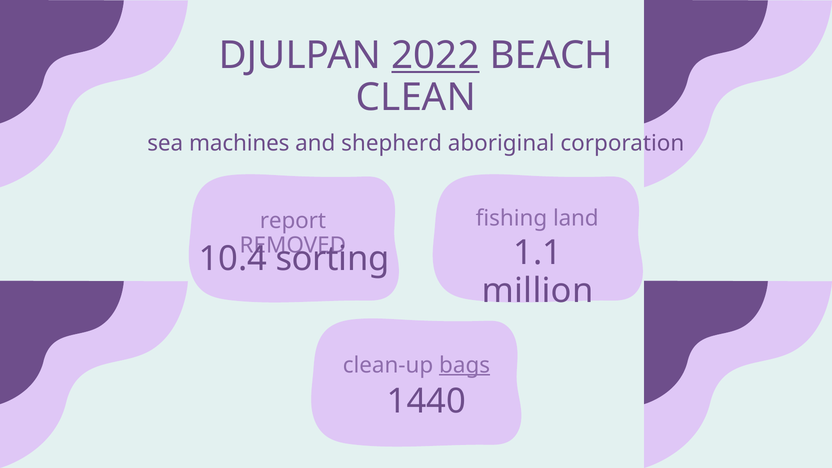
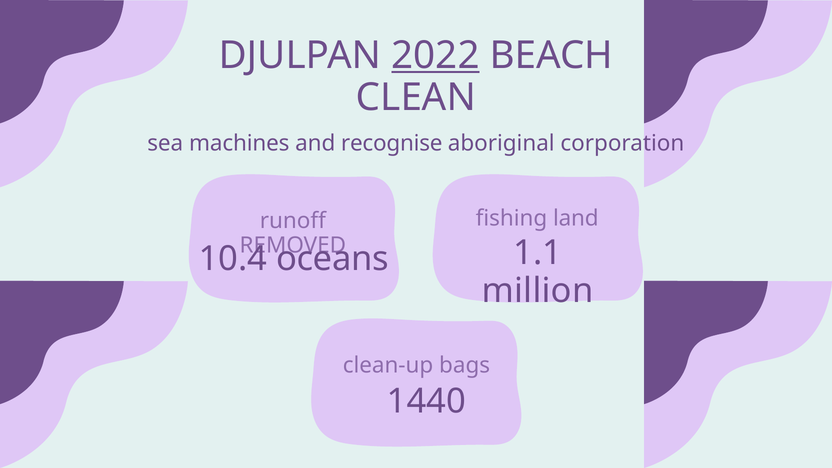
shepherd: shepherd -> recognise
report: report -> runoff
sorting: sorting -> oceans
bags underline: present -> none
